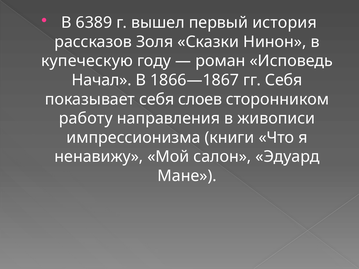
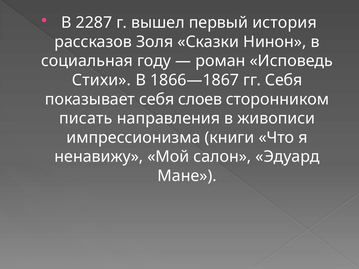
6389: 6389 -> 2287
купеческую: купеческую -> социальная
Начал: Начал -> Стихи
работу: работу -> писать
